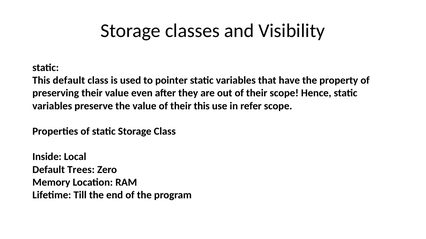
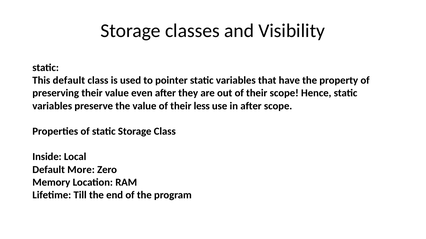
their this: this -> less
in refer: refer -> after
Trees: Trees -> More
